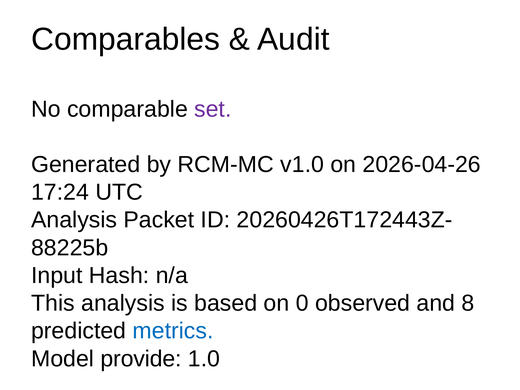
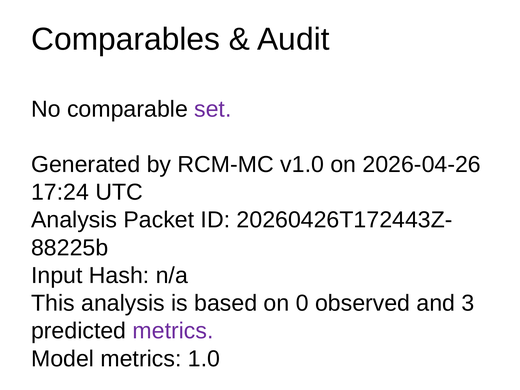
8: 8 -> 3
metrics at (173, 331) colour: blue -> purple
Model provide: provide -> metrics
